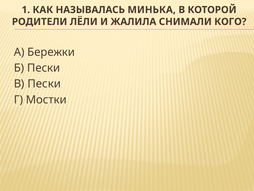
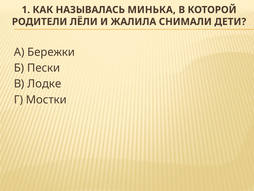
КОГО: КОГО -> ДЕТИ
В Пески: Пески -> Лодке
